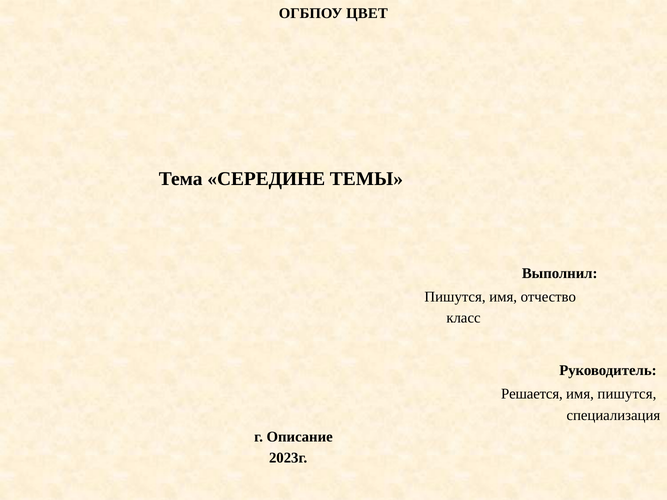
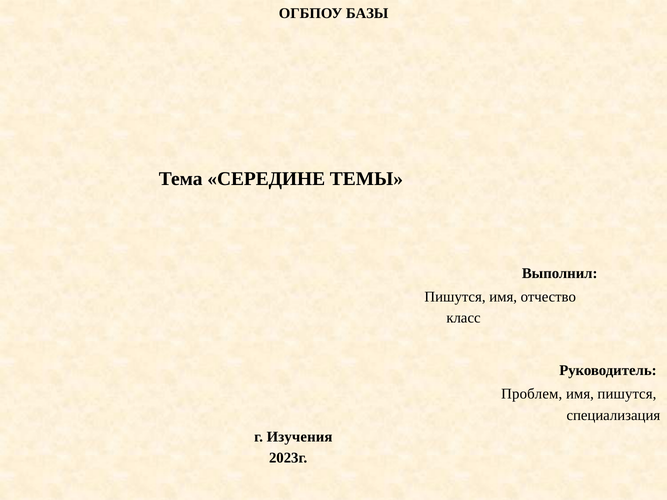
ЦВЕТ: ЦВЕТ -> БАЗЫ
Решается: Решается -> Проблем
Описание: Описание -> Изучения
